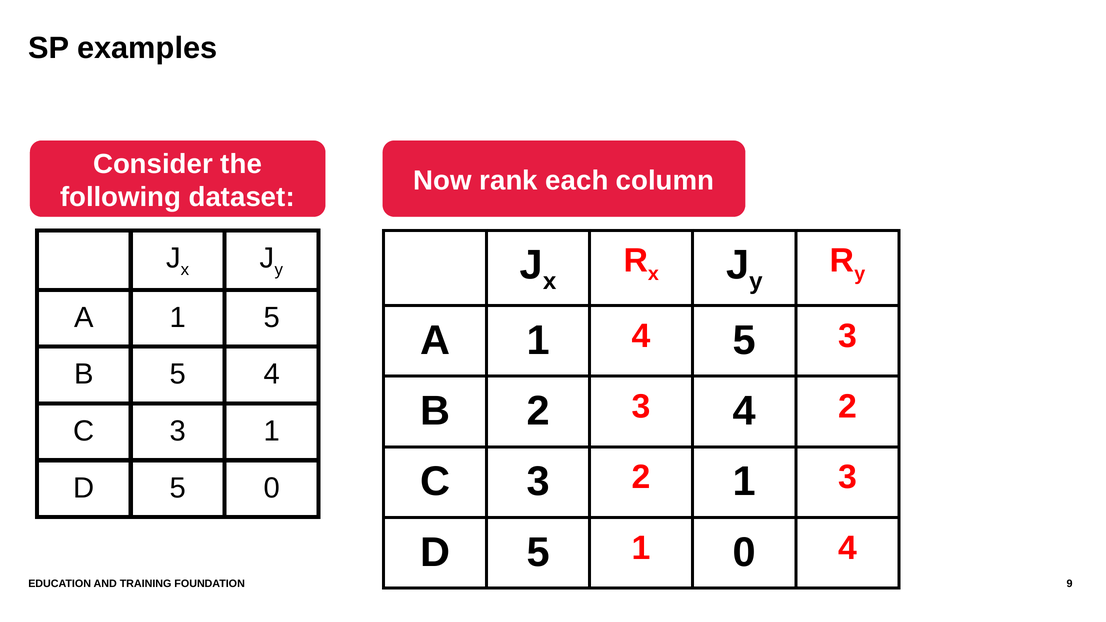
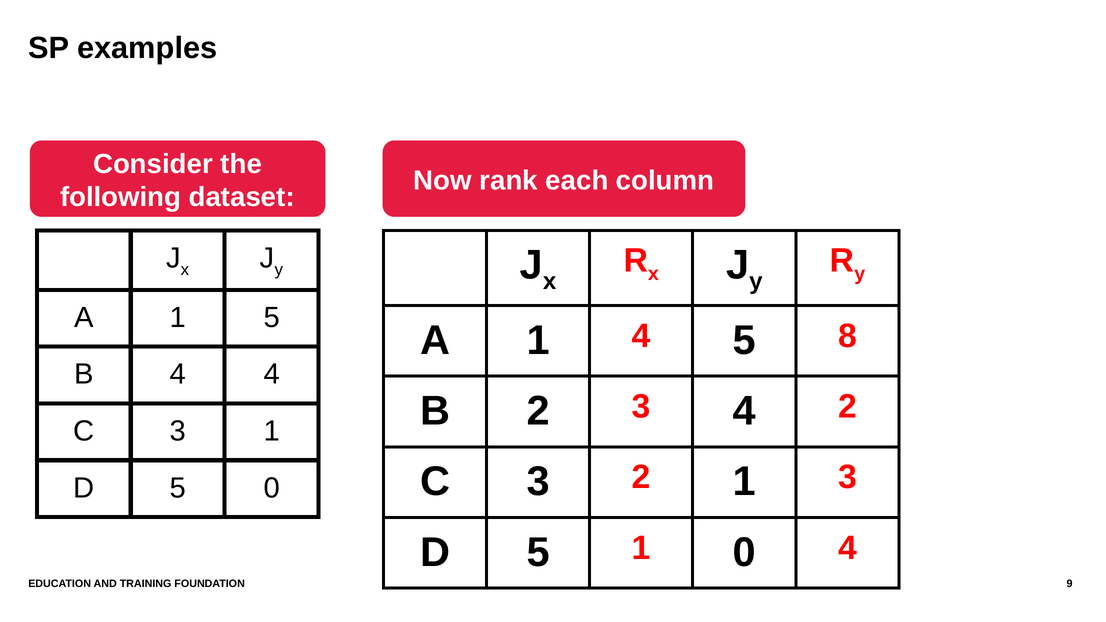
5 3: 3 -> 8
B 5: 5 -> 4
